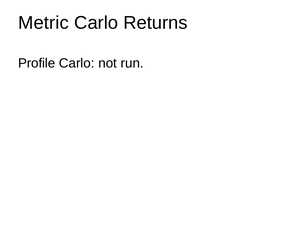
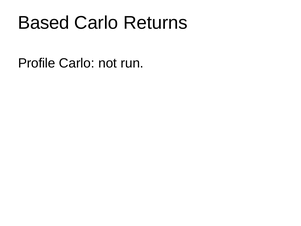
Metric: Metric -> Based
